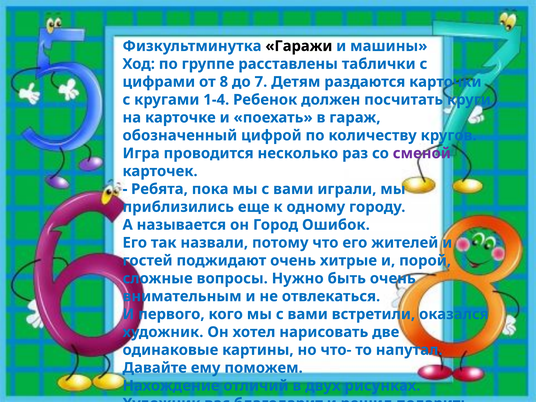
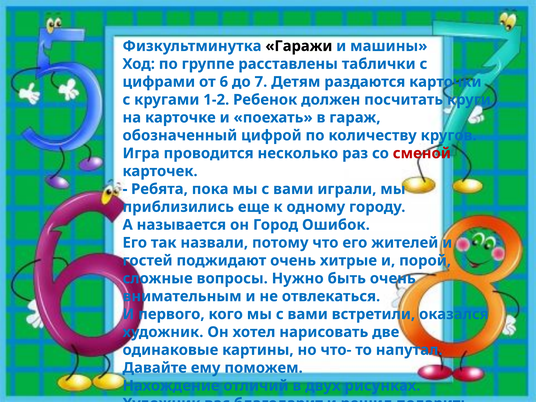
8: 8 -> 6
1-4: 1-4 -> 1-2
сменой colour: purple -> red
